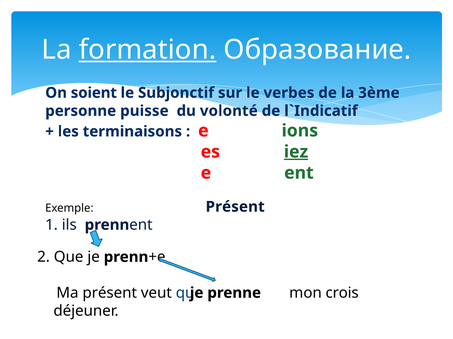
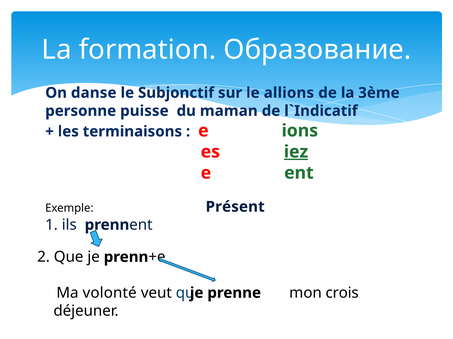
formation underline: present -> none
soient: soient -> danse
verbes: verbes -> allions
volonté: volonté -> maman
Ma présent: présent -> volonté
